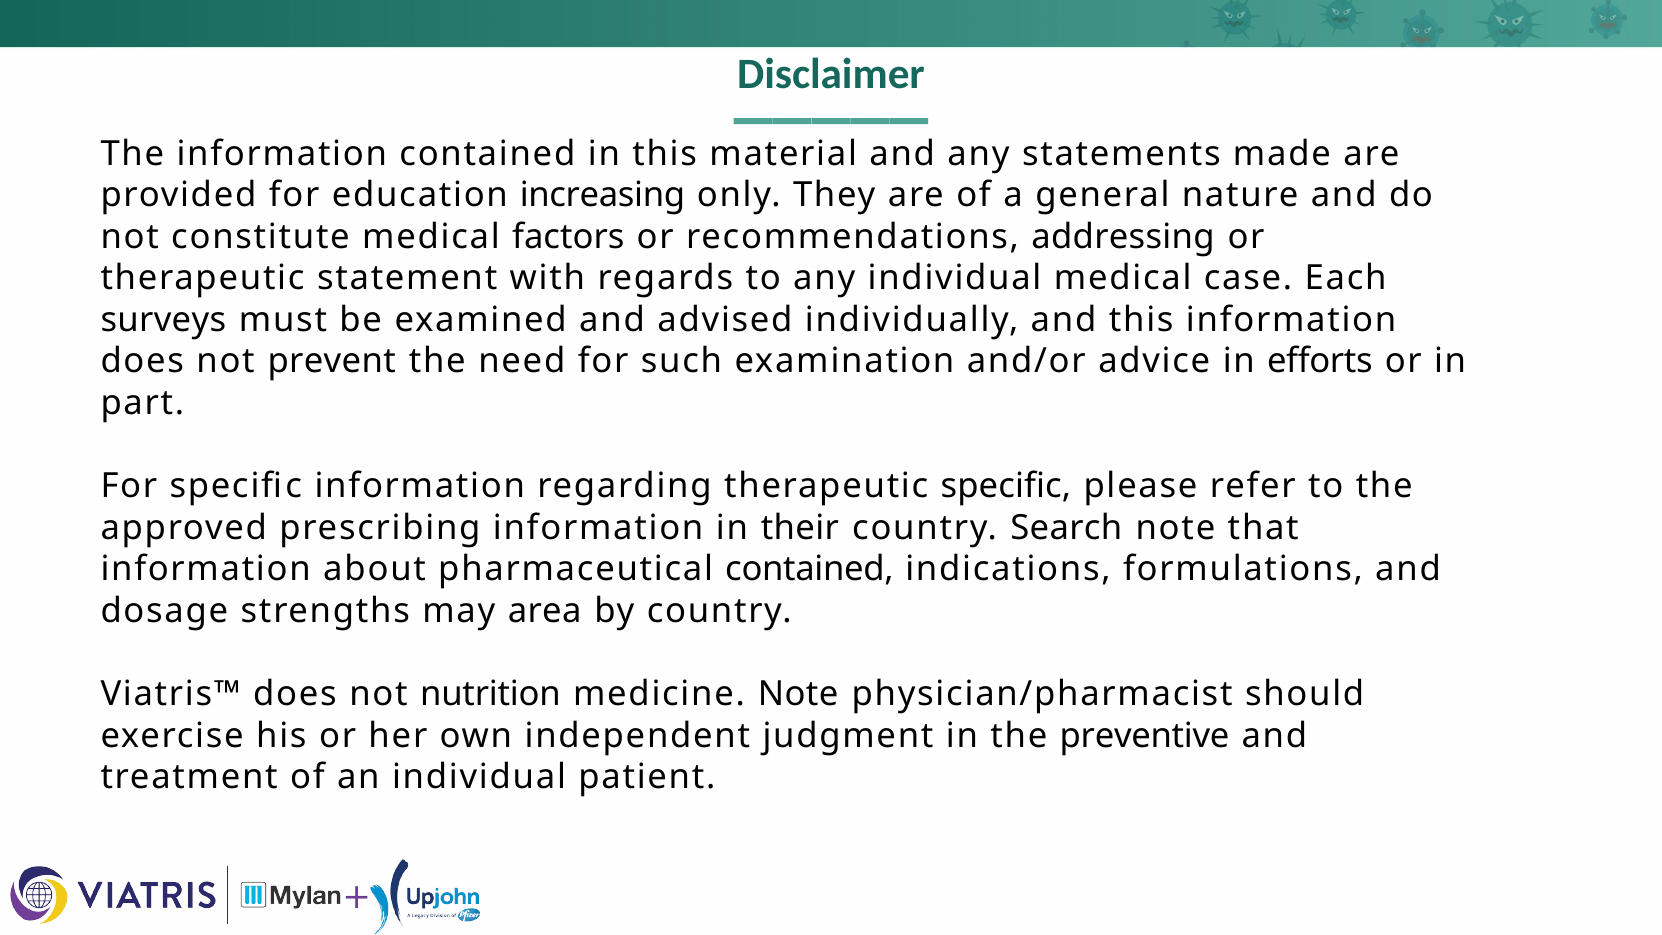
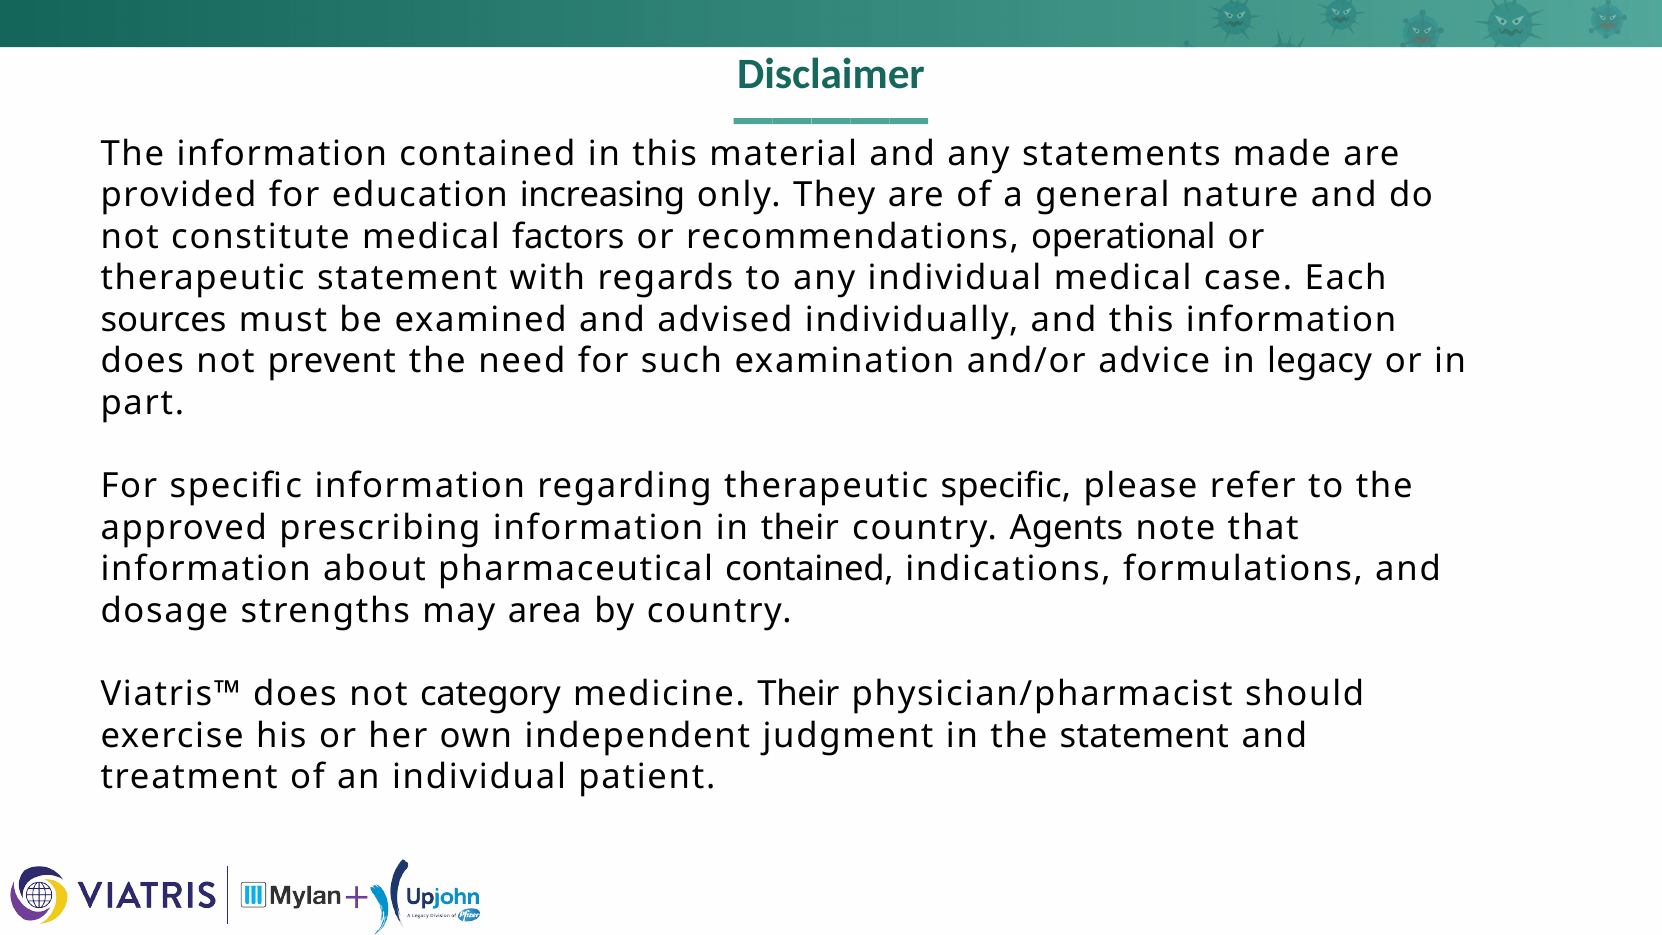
addressing: addressing -> operational
surveys: surveys -> sources
efforts: efforts -> legacy
Search: Search -> Agents
nutrition: nutrition -> category
medicine Note: Note -> Their
the preventive: preventive -> statement
